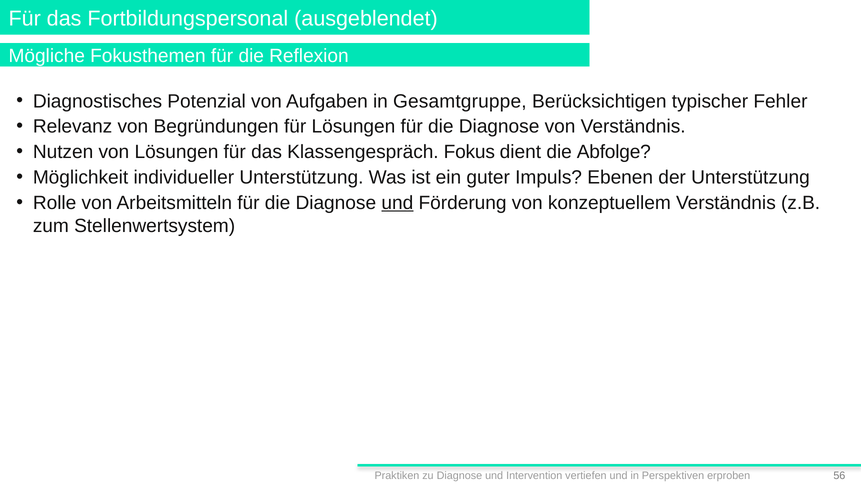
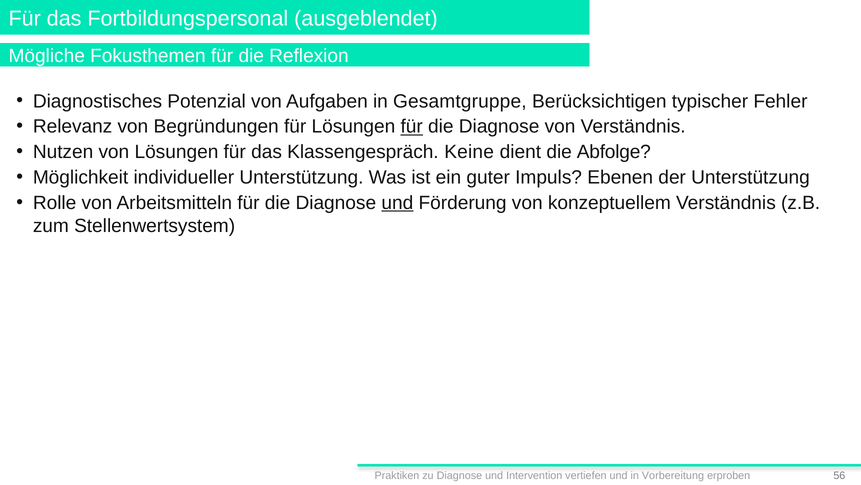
für at (412, 126) underline: none -> present
Fokus: Fokus -> Keine
Perspektiven: Perspektiven -> Vorbereitung
